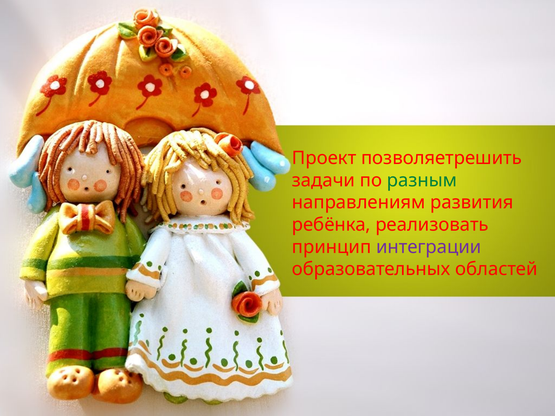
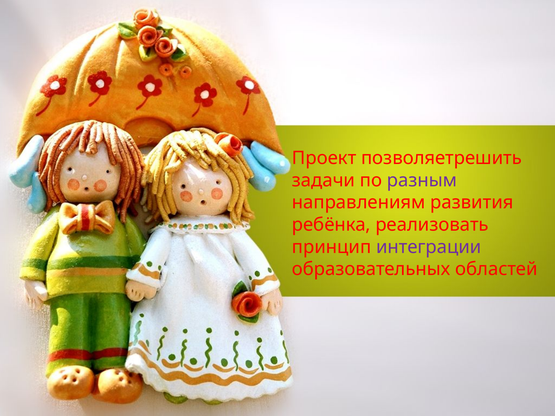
разным colour: green -> purple
